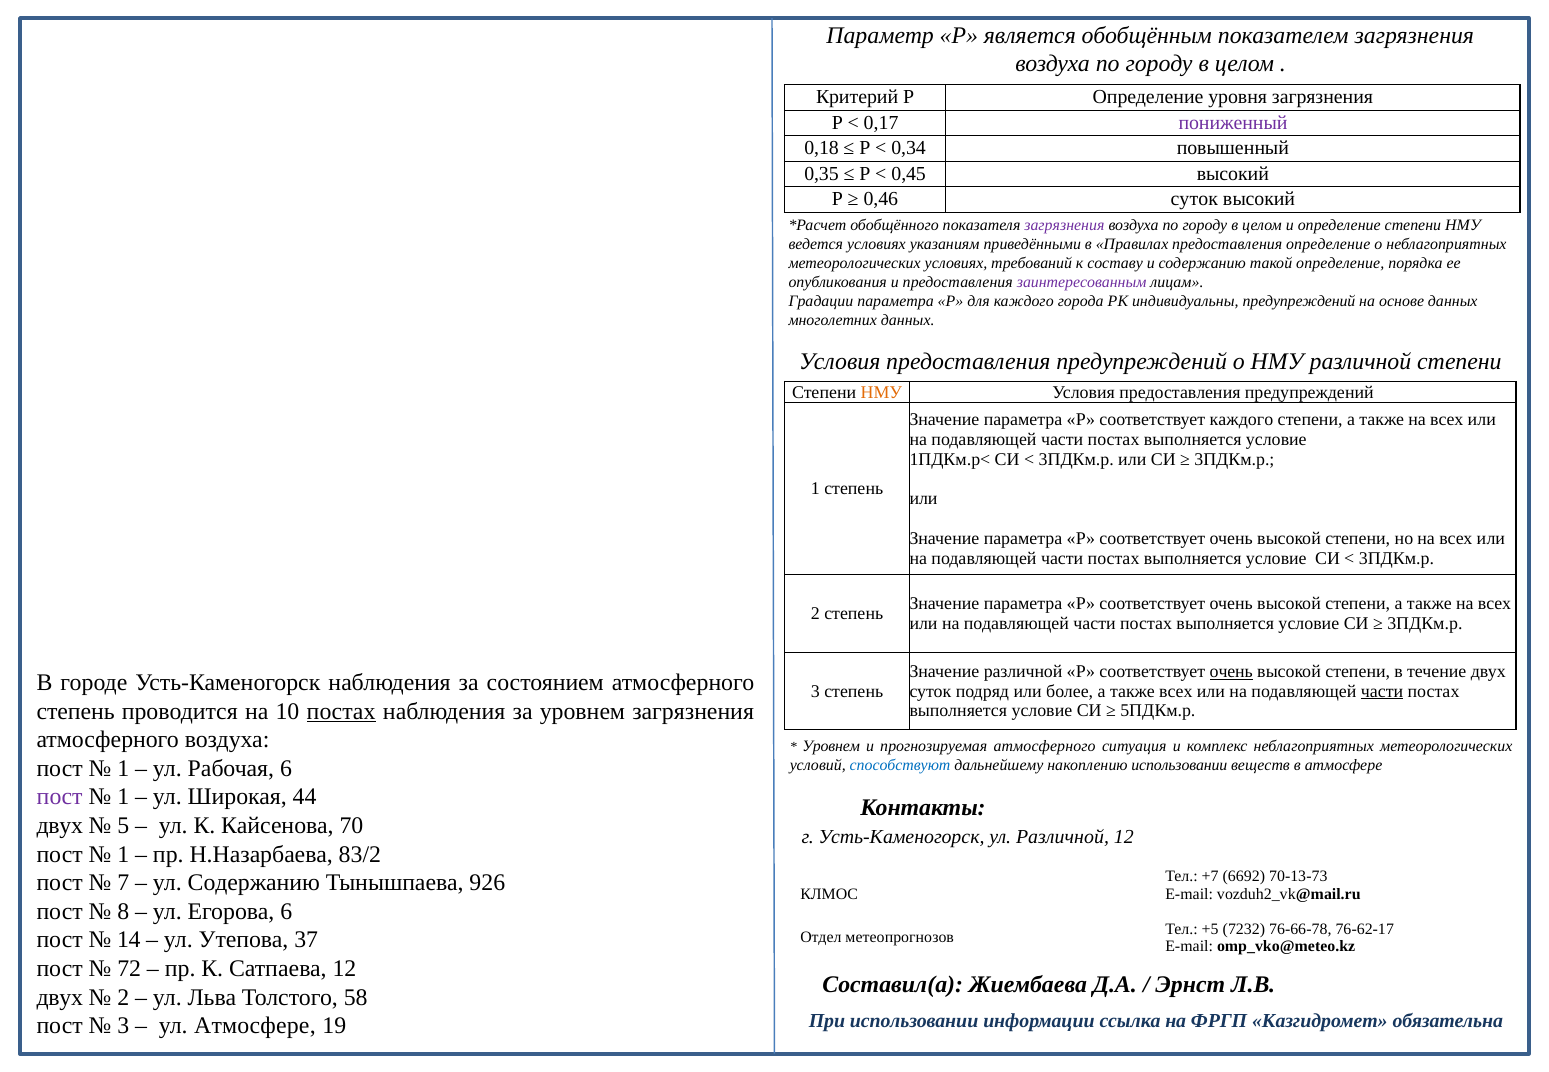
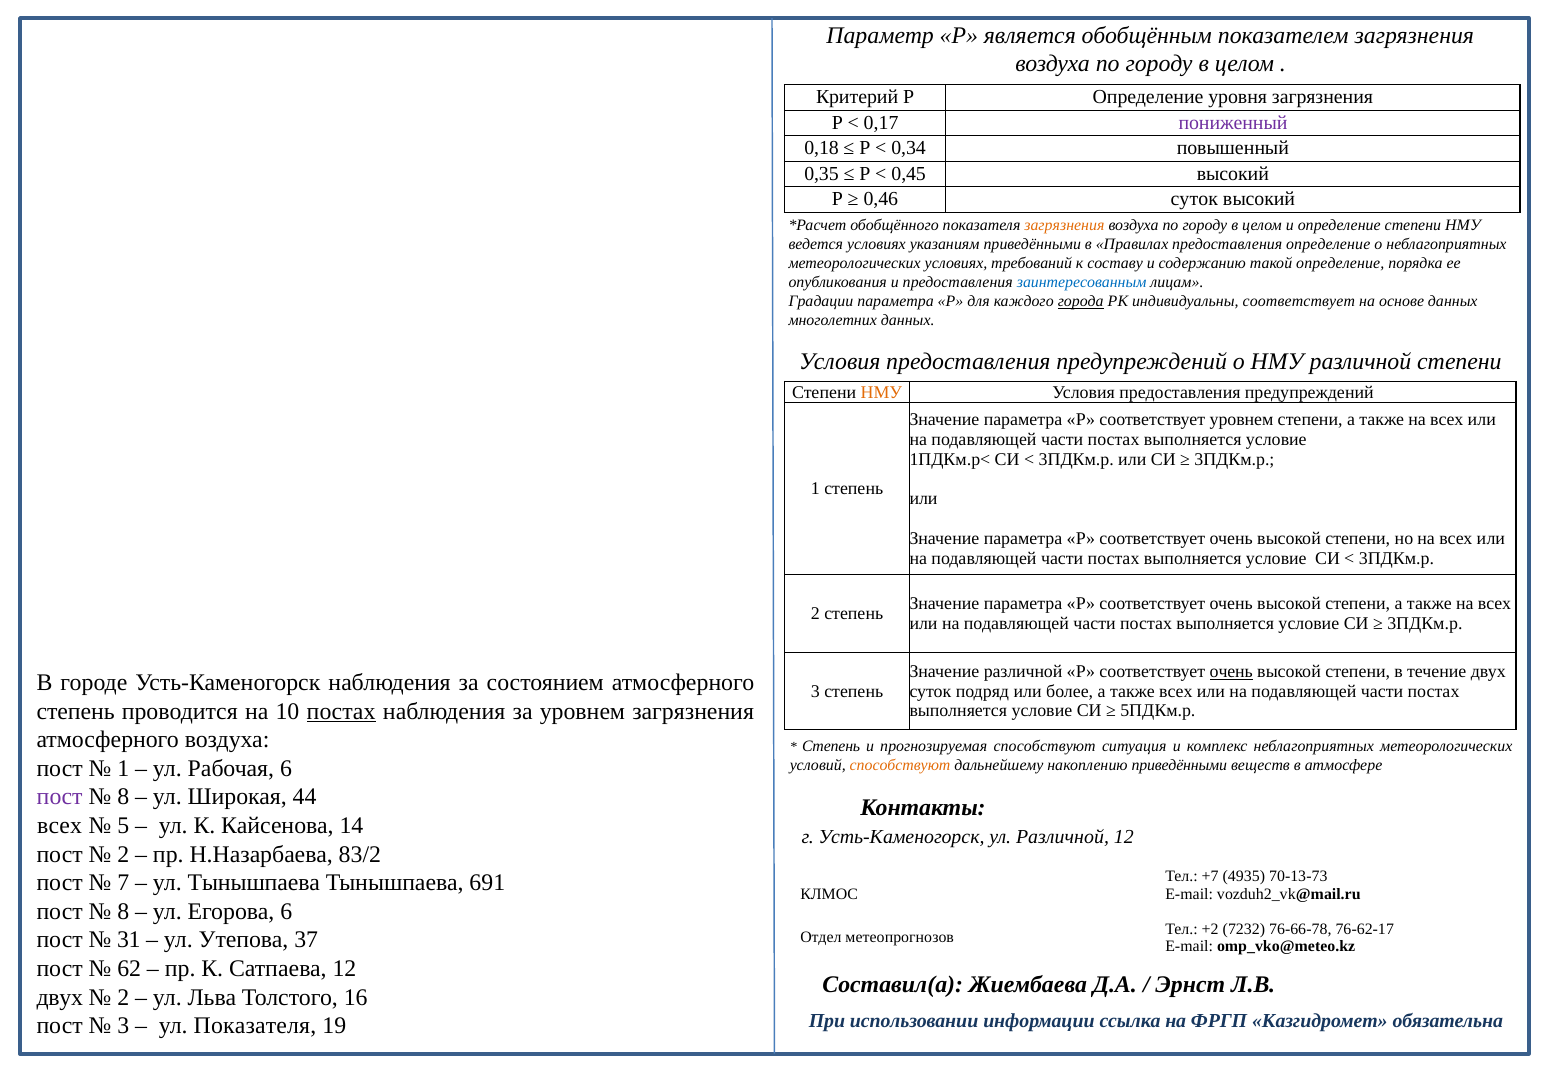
загрязнения at (1064, 226) colour: purple -> orange
заинтересованным colour: purple -> blue
города underline: none -> present
индивидуальны предупреждений: предупреждений -> соответствует
соответствует каждого: каждого -> уровнем
части at (1382, 691) underline: present -> none
Уровнем at (831, 747): Уровнем -> Степень
прогнозируемая атмосферного: атмосферного -> способствуют
способствуют at (900, 766) colour: blue -> orange
накоплению использовании: использовании -> приведёнными
1 at (123, 797): 1 -> 8
двух at (60, 826): двух -> всех
70: 70 -> 14
1 at (123, 855): 1 -> 2
6692: 6692 -> 4935
ул Содержанию: Содержанию -> Тынышпаева
926: 926 -> 691
+5: +5 -> +2
14: 14 -> 31
72: 72 -> 62
58: 58 -> 16
ул Атмосфере: Атмосфере -> Показателя
